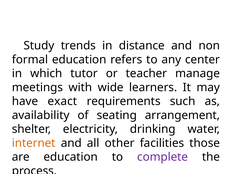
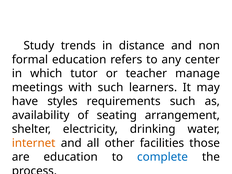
with wide: wide -> such
exact: exact -> styles
complete colour: purple -> blue
